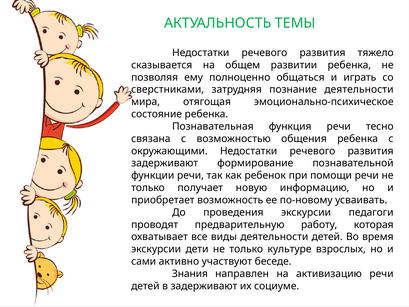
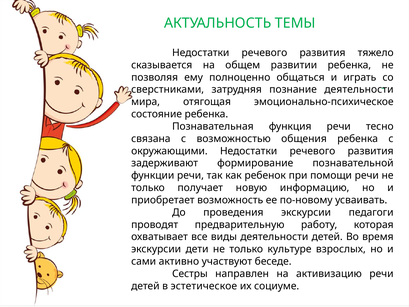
Знания: Знания -> Сестры
в задерживают: задерживают -> эстетическое
